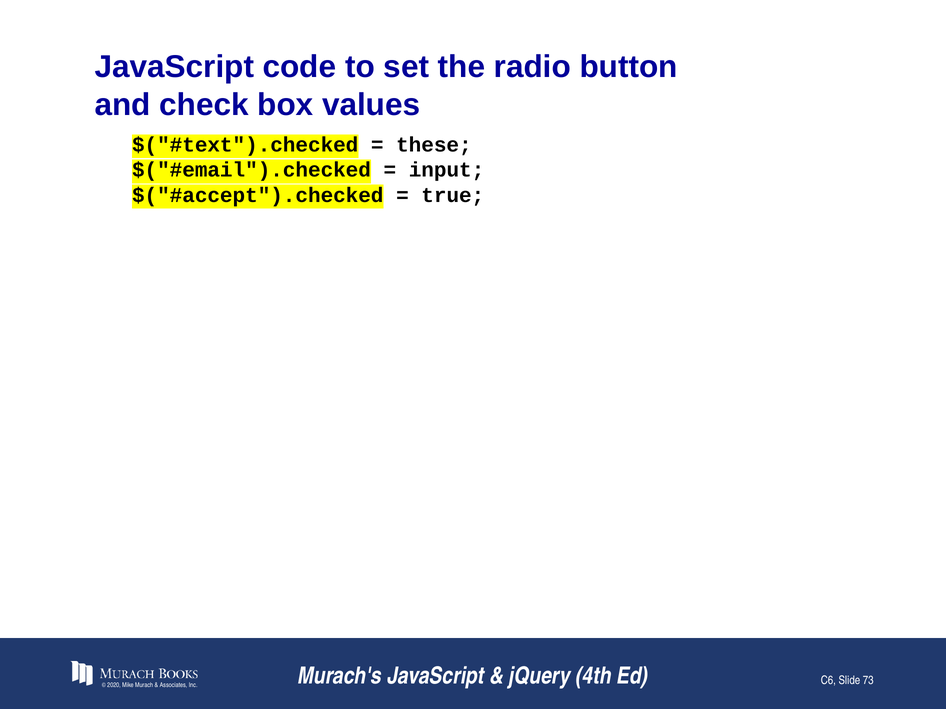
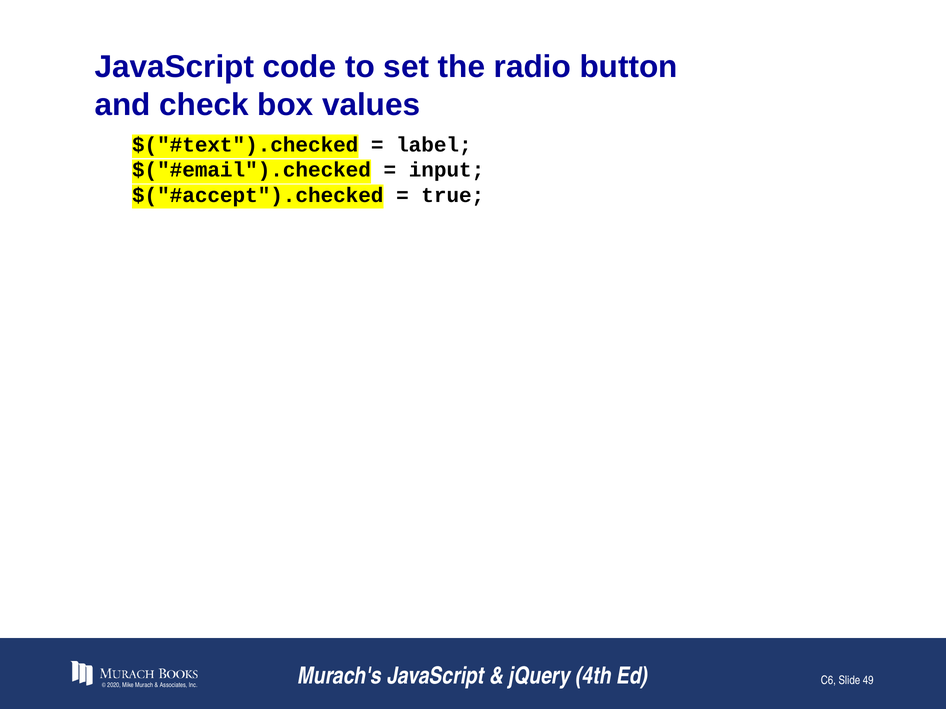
these: these -> label
73: 73 -> 49
